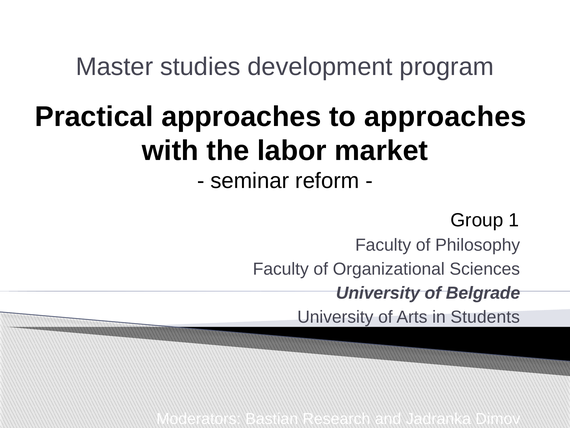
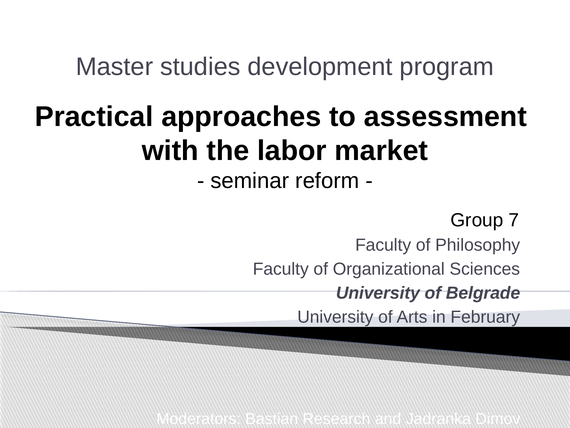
to approaches: approaches -> assessment
1: 1 -> 7
Students: Students -> February
